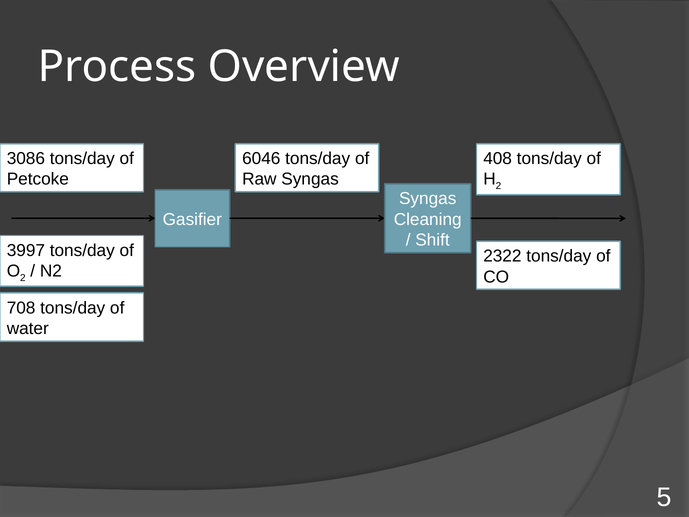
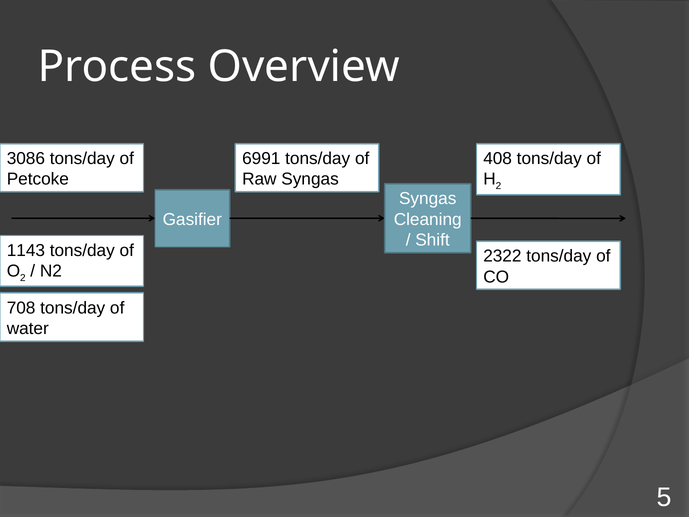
6046: 6046 -> 6991
3997: 3997 -> 1143
